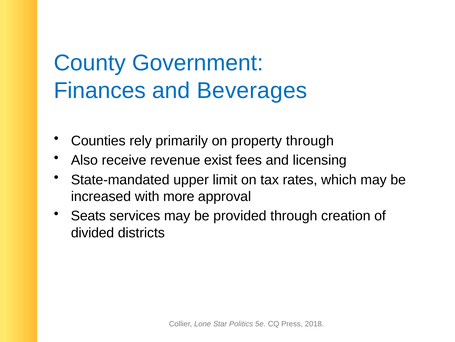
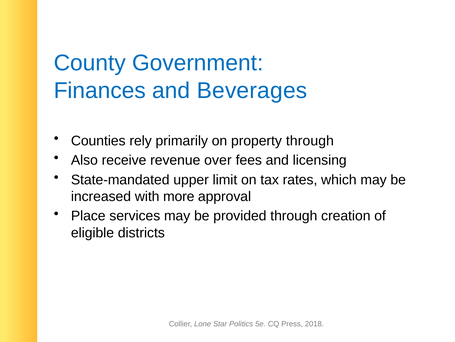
exist: exist -> over
Seats: Seats -> Place
divided: divided -> eligible
